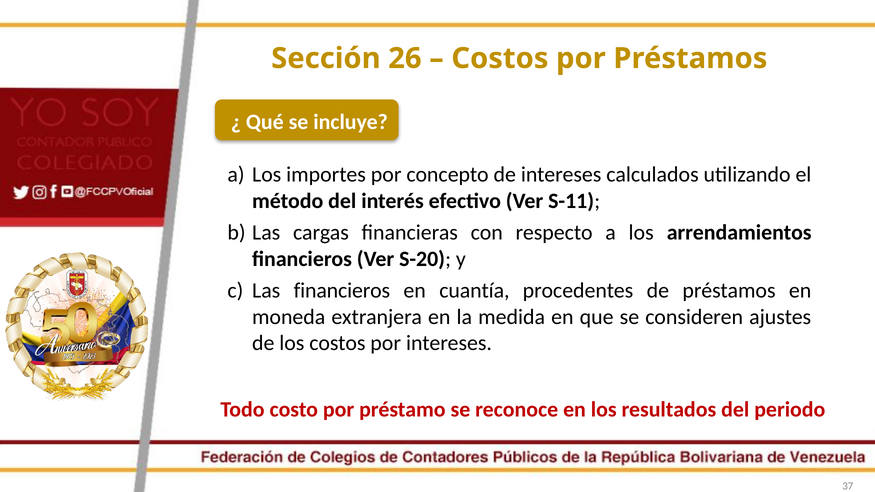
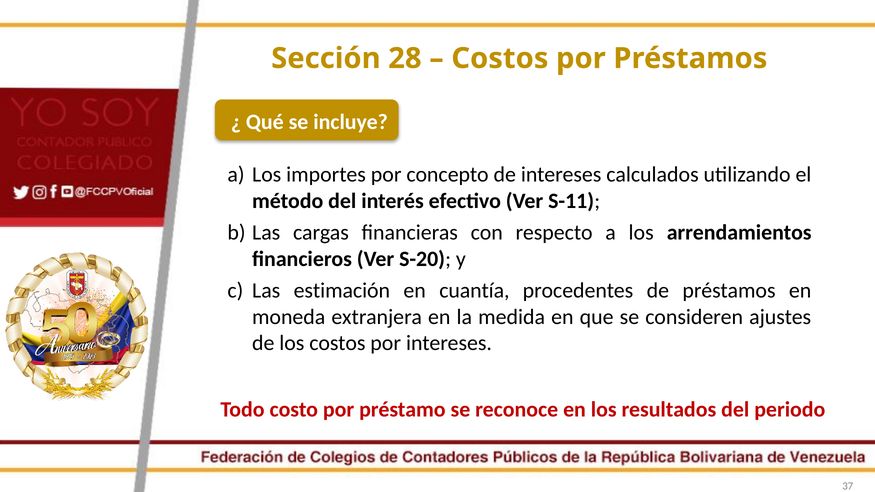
26: 26 -> 28
Las financieros: financieros -> estimación
